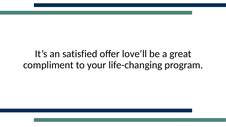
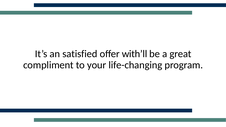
love’ll: love’ll -> with’ll
